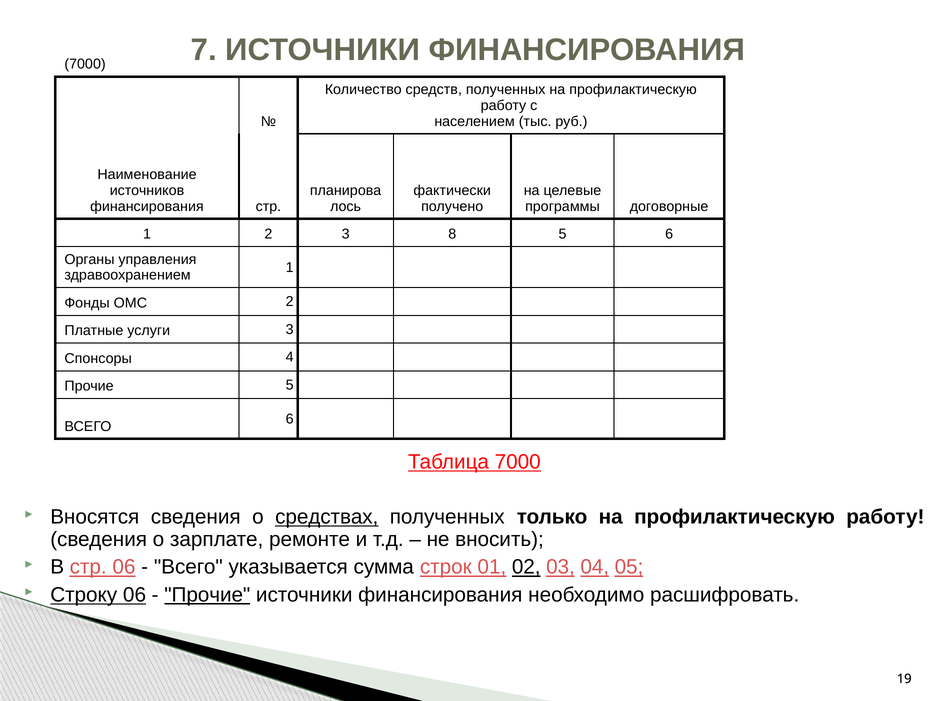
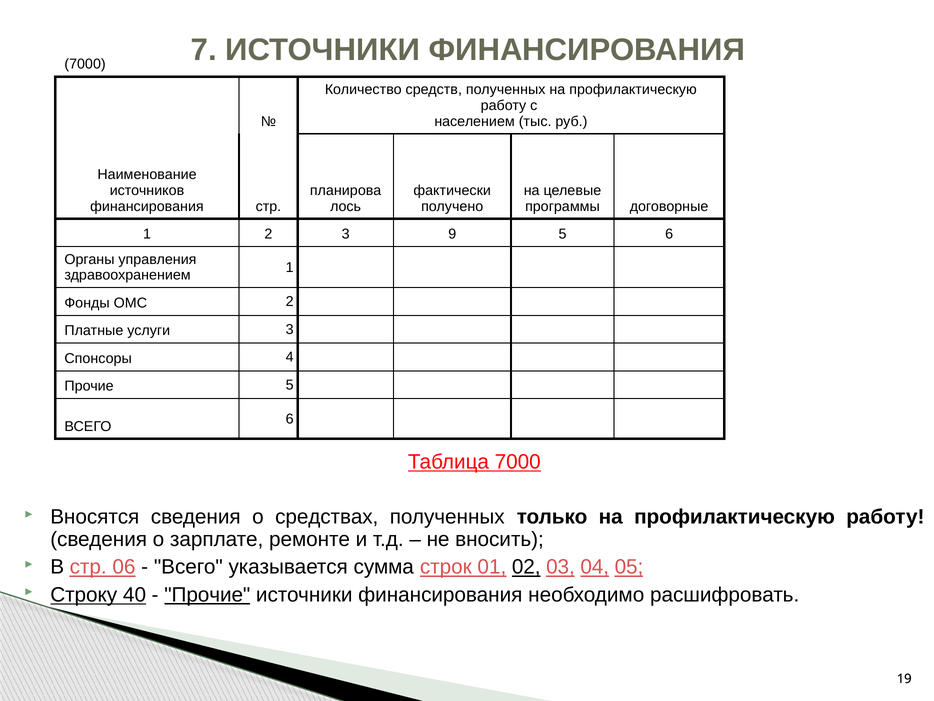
8: 8 -> 9
средствах underline: present -> none
Строку 06: 06 -> 40
